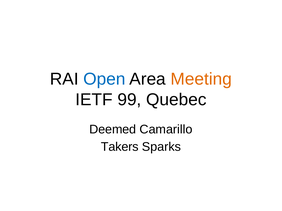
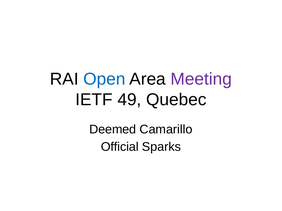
Meeting colour: orange -> purple
99: 99 -> 49
Takers: Takers -> Official
